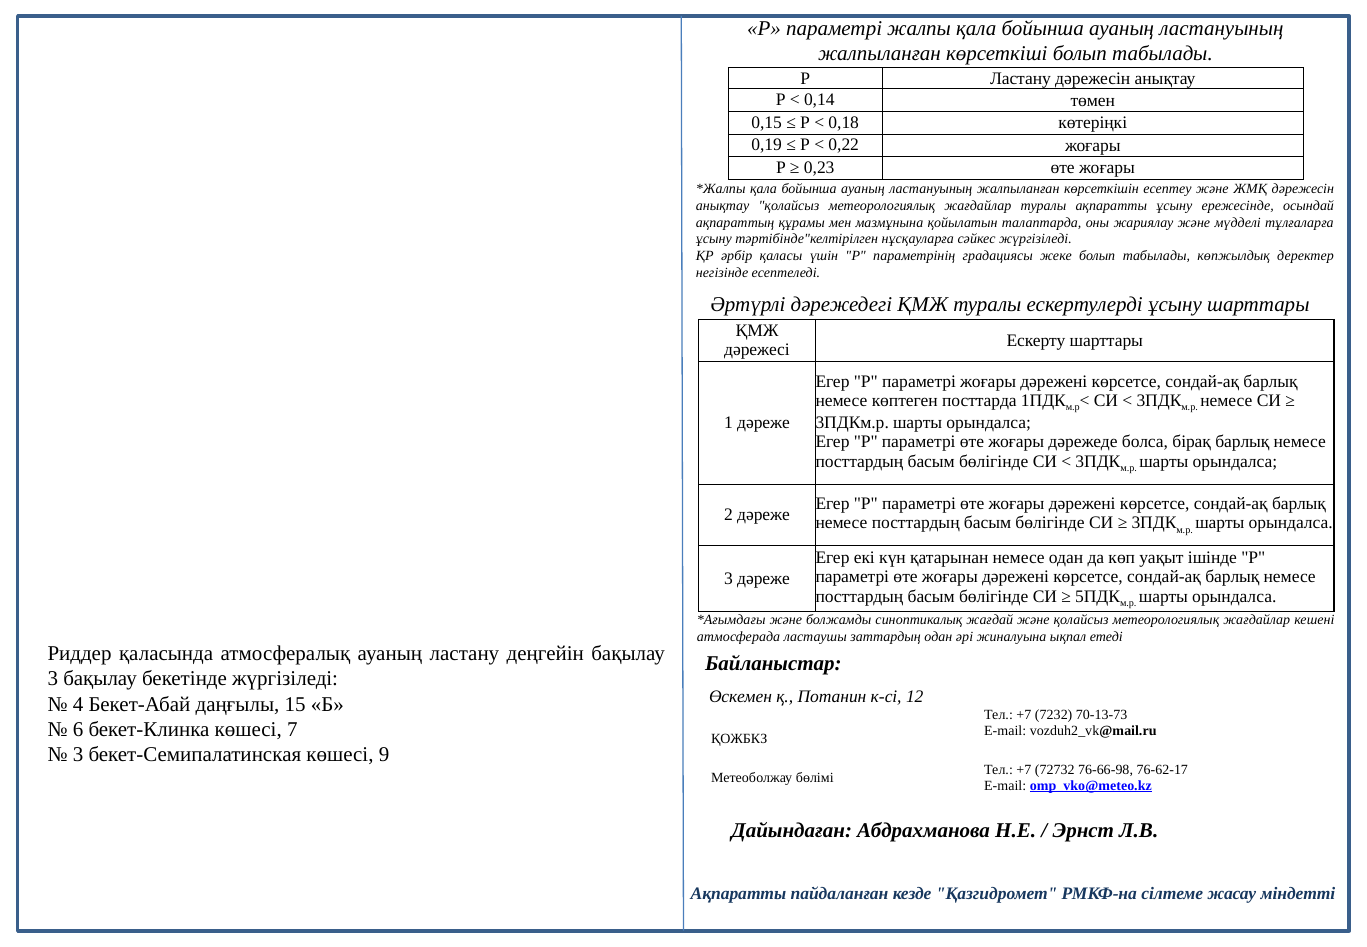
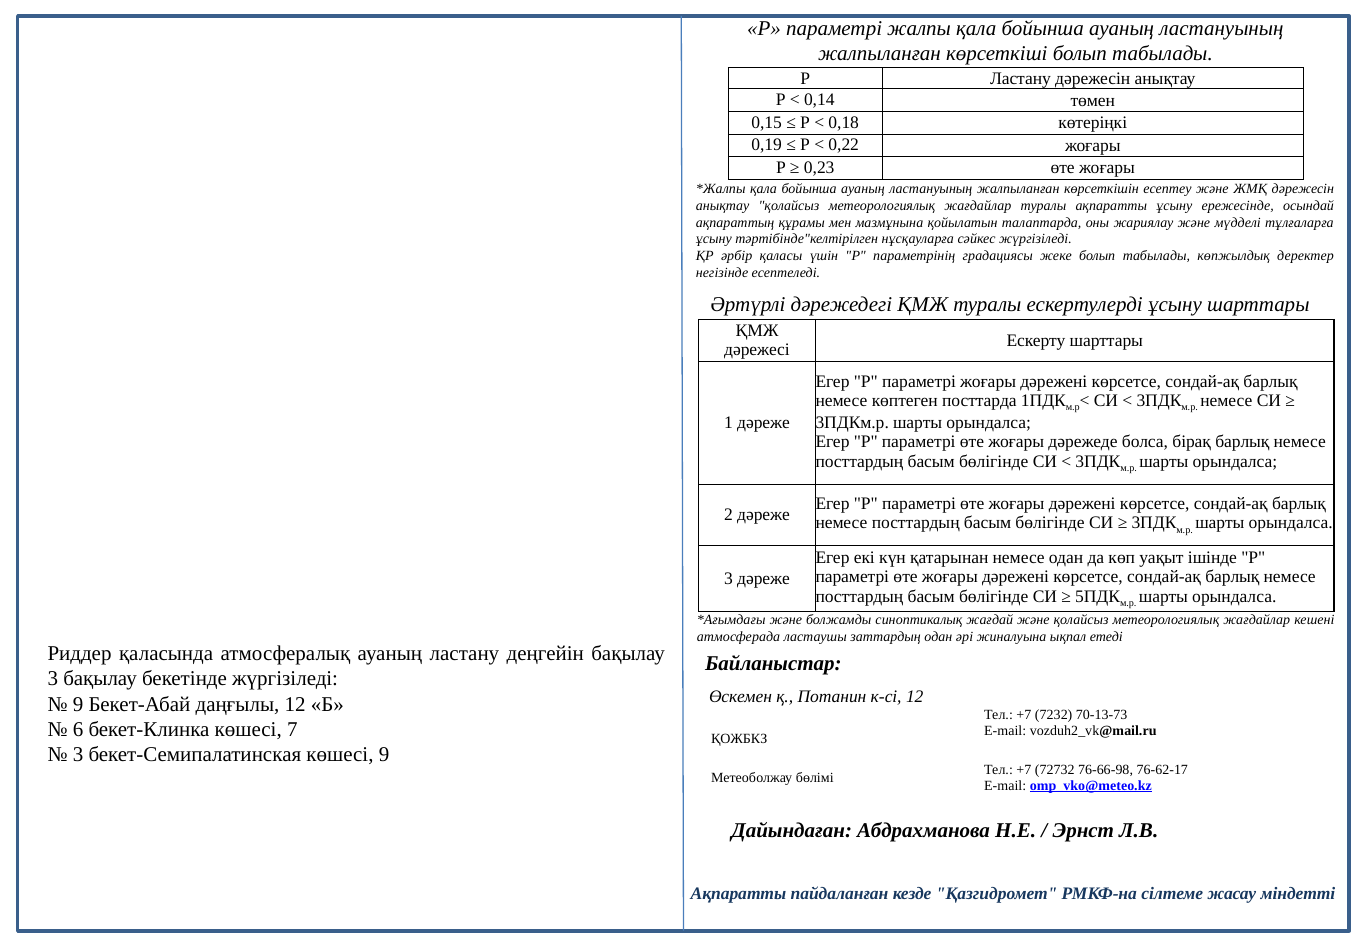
4 at (78, 704): 4 -> 9
даңғылы 15: 15 -> 12
